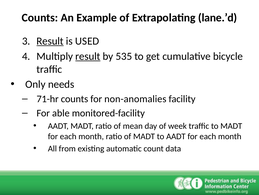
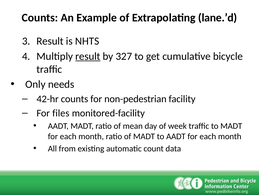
Result at (50, 41) underline: present -> none
USED: USED -> NHTS
535: 535 -> 327
71-hr: 71-hr -> 42-hr
non-anomalies: non-anomalies -> non-pedestrian
able: able -> files
